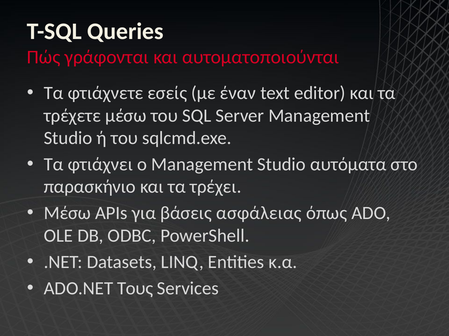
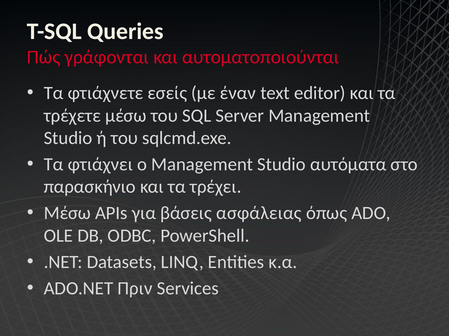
Τους: Τους -> Πριν
